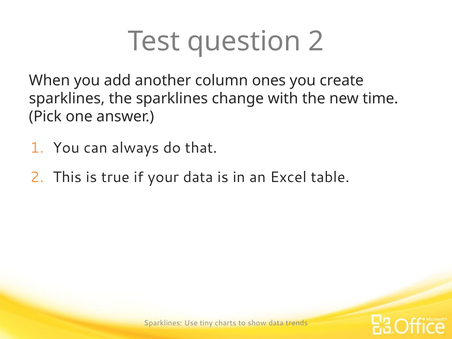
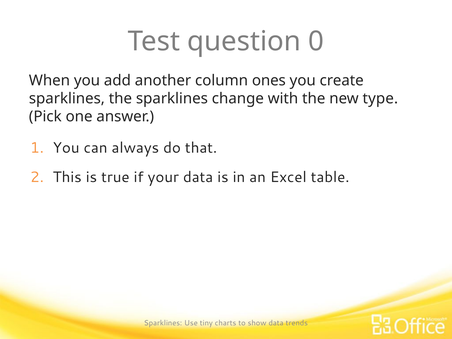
question 2: 2 -> 0
time: time -> type
